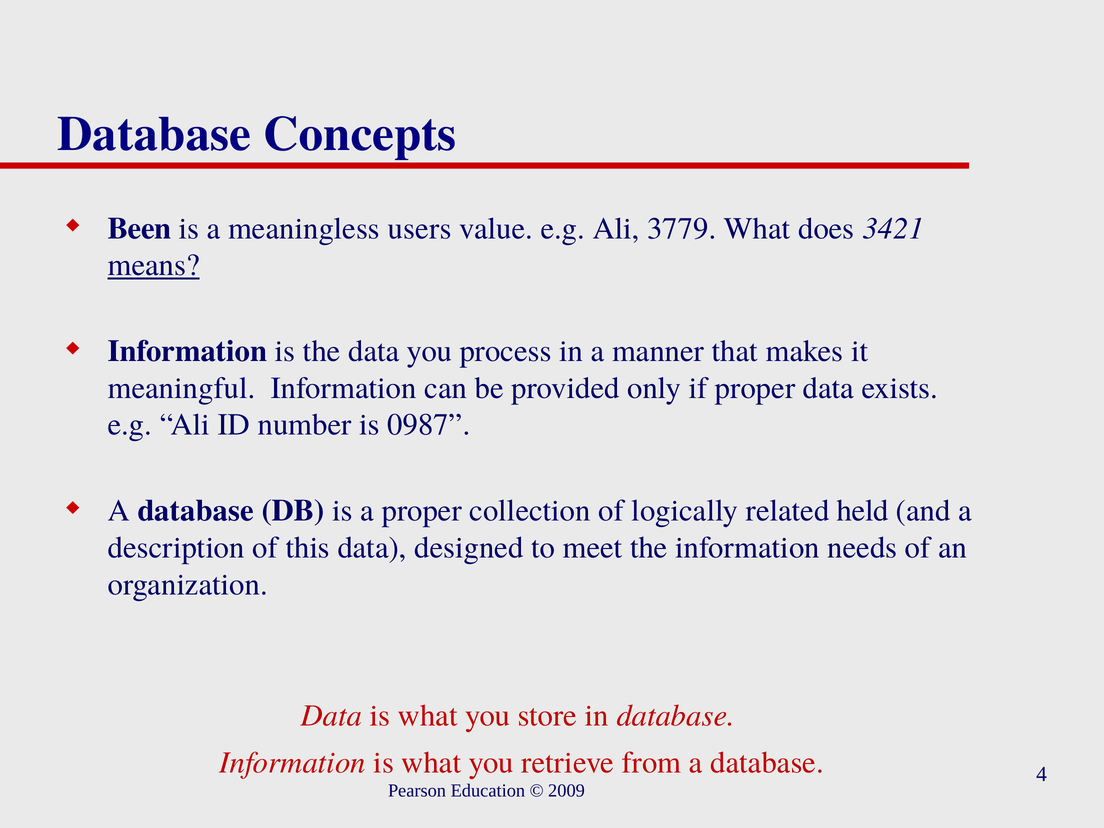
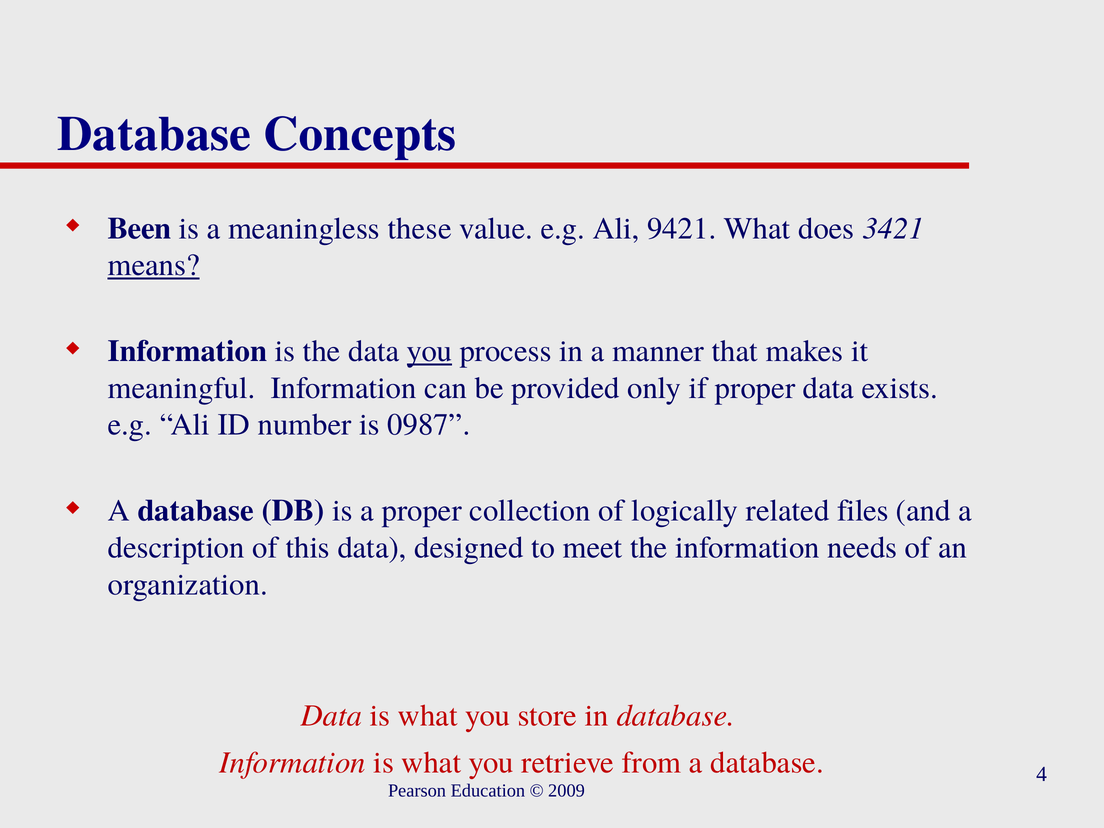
users: users -> these
3779: 3779 -> 9421
you at (430, 351) underline: none -> present
held: held -> files
